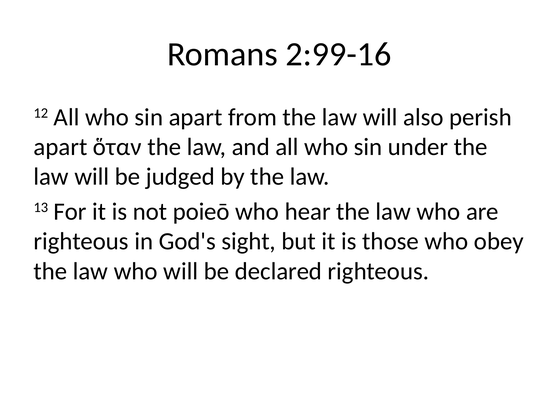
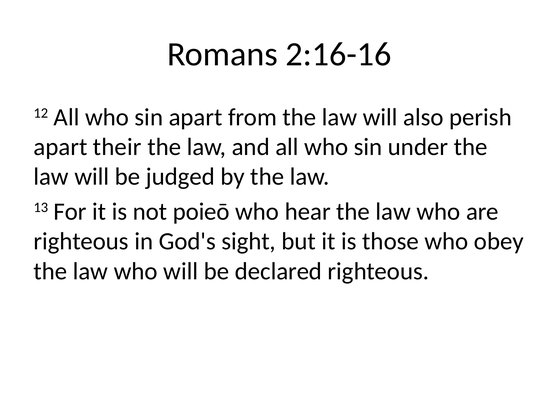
2:99-16: 2:99-16 -> 2:16-16
ὅταν: ὅταν -> their
